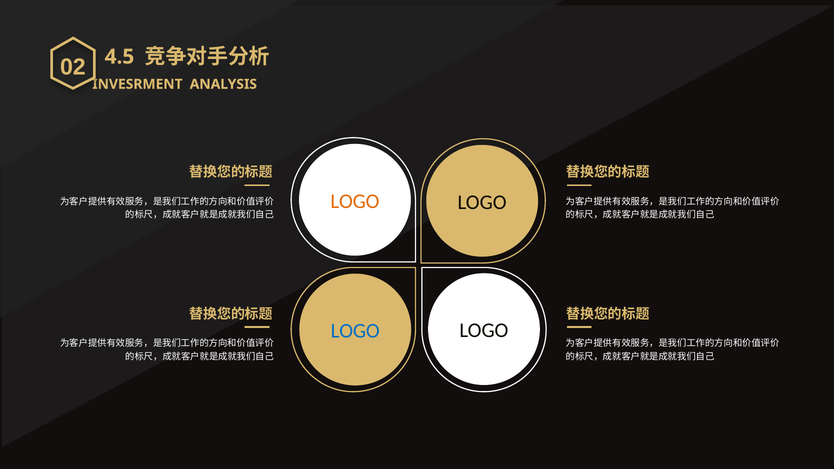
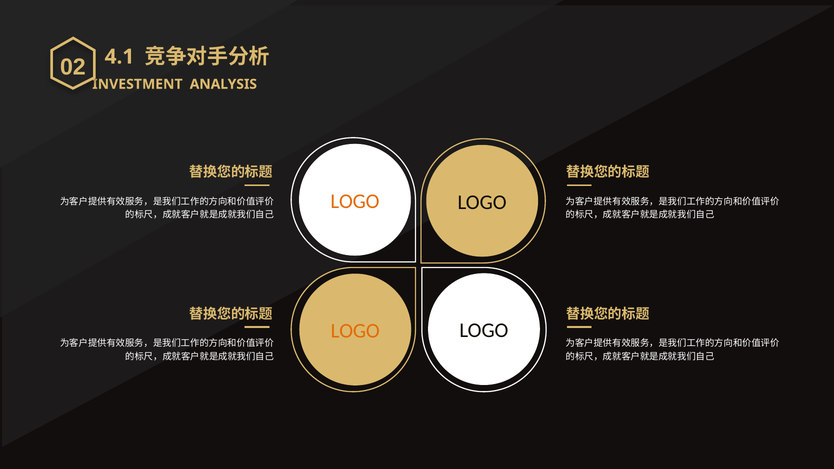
4.5: 4.5 -> 4.1
INVESRMENT: INVESRMENT -> INVESTMENT
LOGO at (355, 331) colour: blue -> orange
